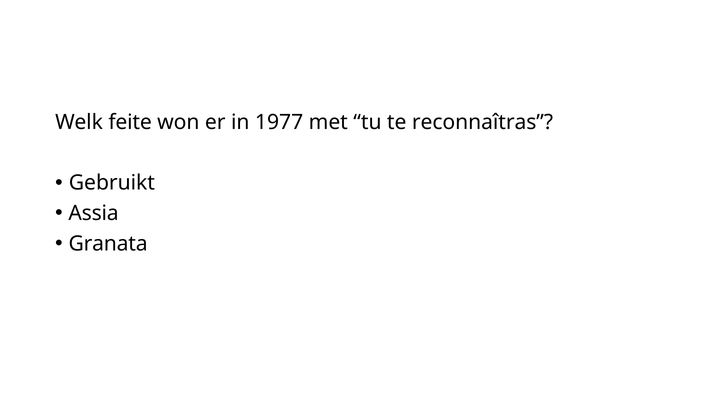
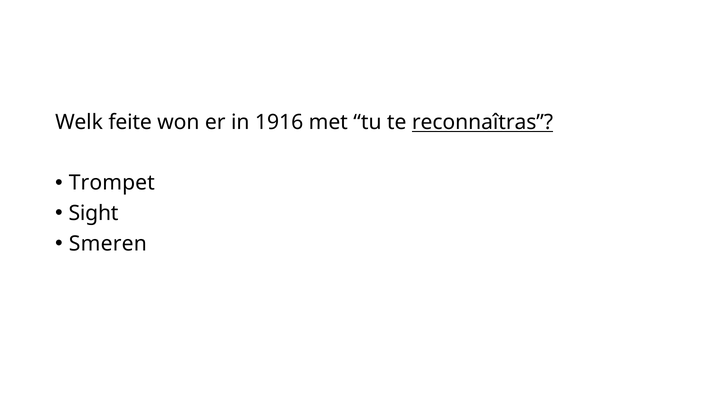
1977: 1977 -> 1916
reconnaîtras underline: none -> present
Gebruikt: Gebruikt -> Trompet
Assia: Assia -> Sight
Granata: Granata -> Smeren
